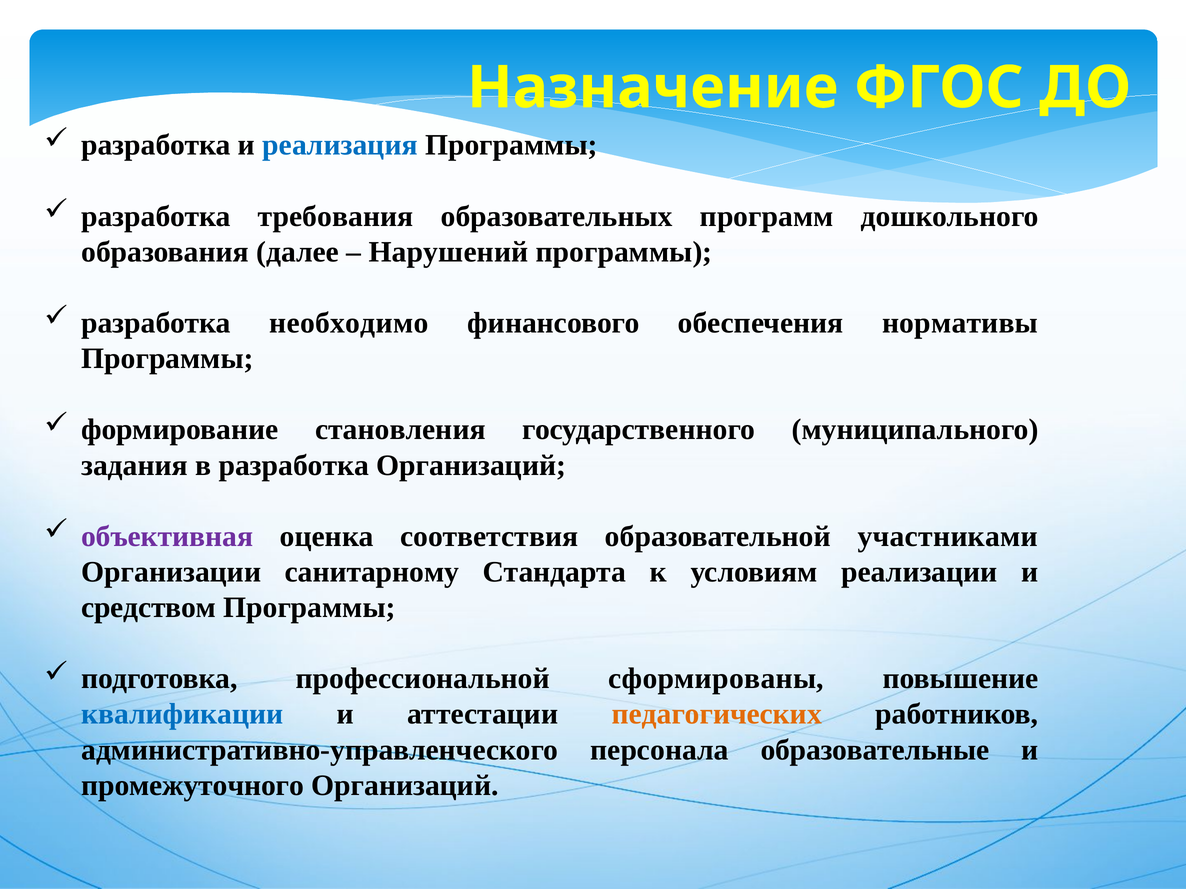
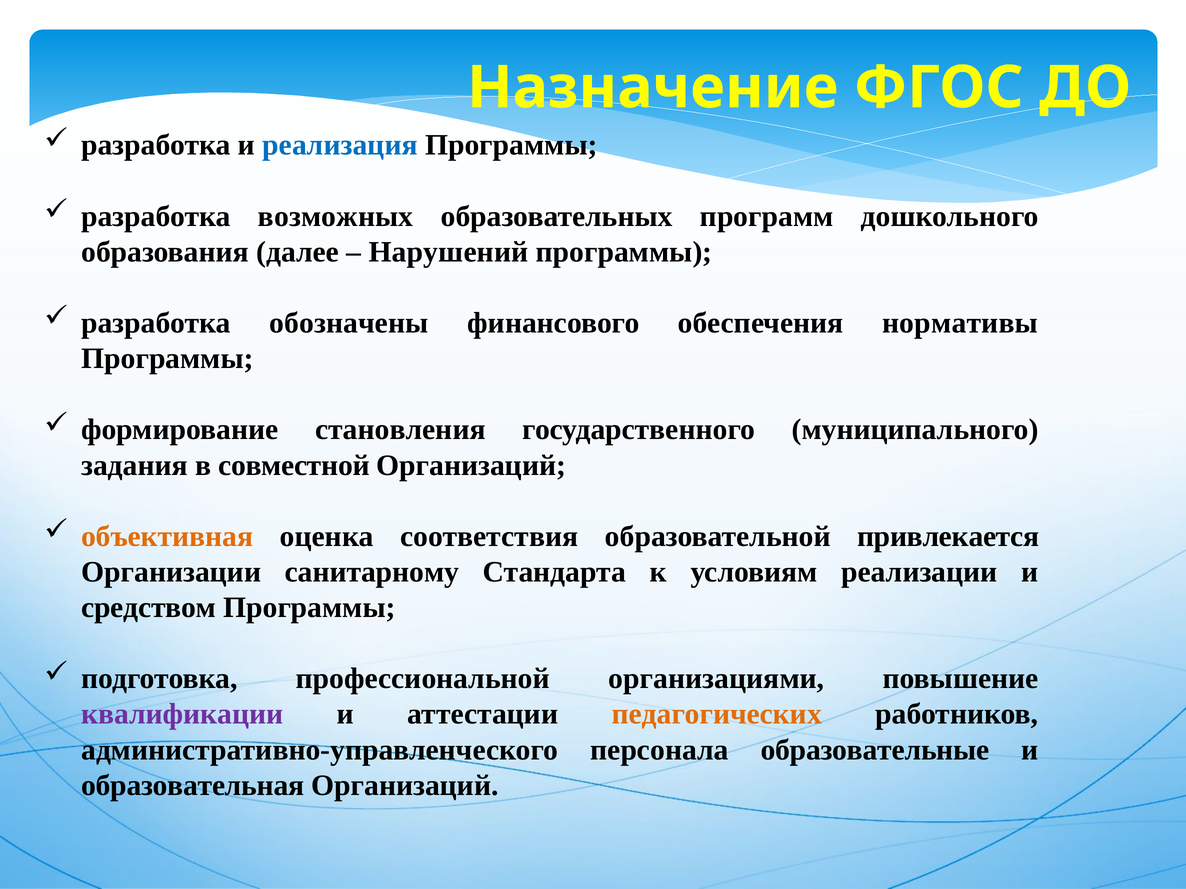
требования: требования -> возможных
необходимо: необходимо -> обозначены
в разработка: разработка -> совместной
объективная colour: purple -> orange
участниками: участниками -> привлекается
сформированы: сформированы -> организациями
квалификации colour: blue -> purple
промежуточного: промежуточного -> образовательная
